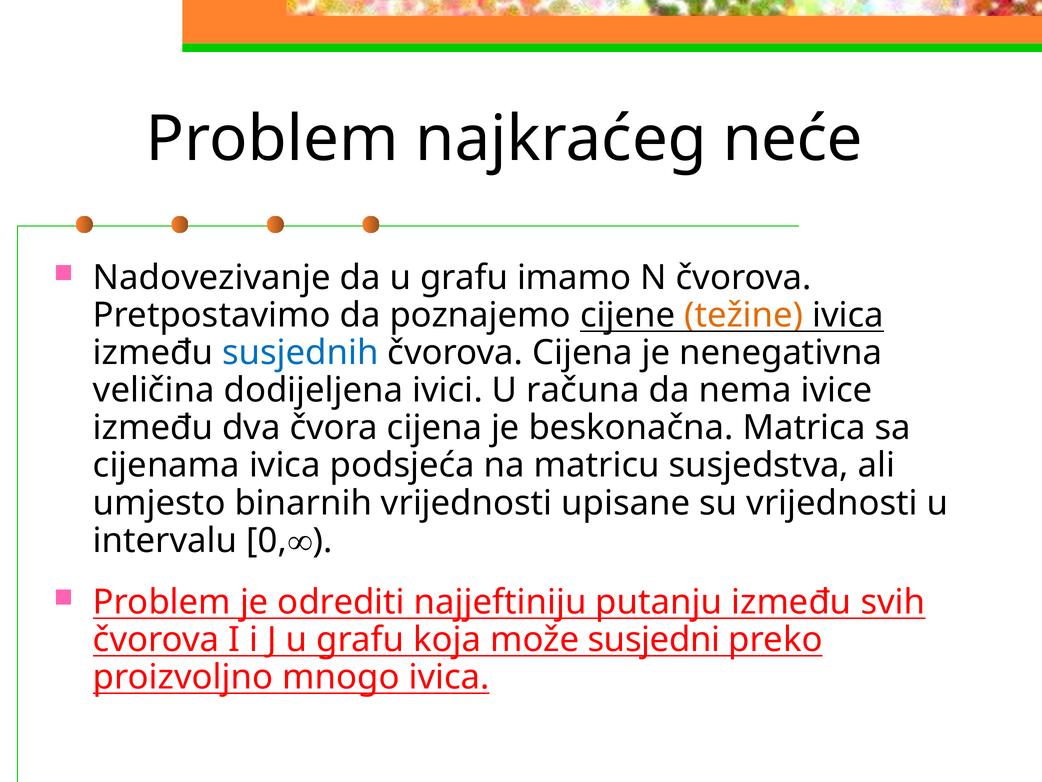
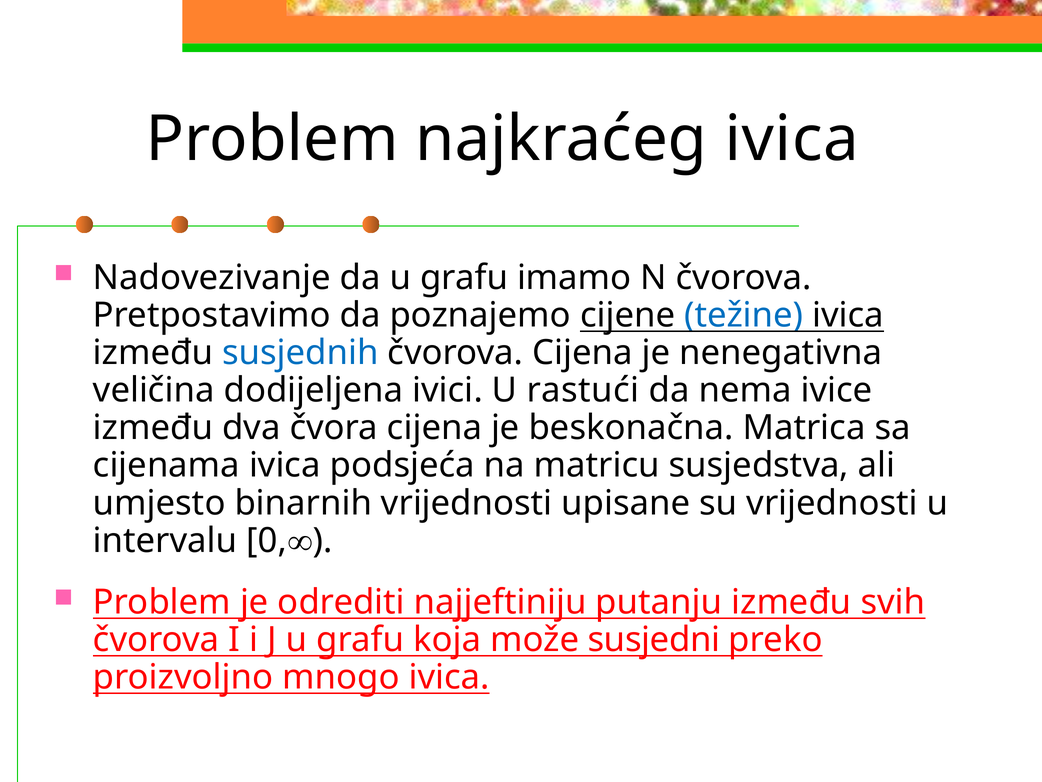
najkraćeg neće: neće -> ivica
težine colour: orange -> blue
računa: računa -> rastući
